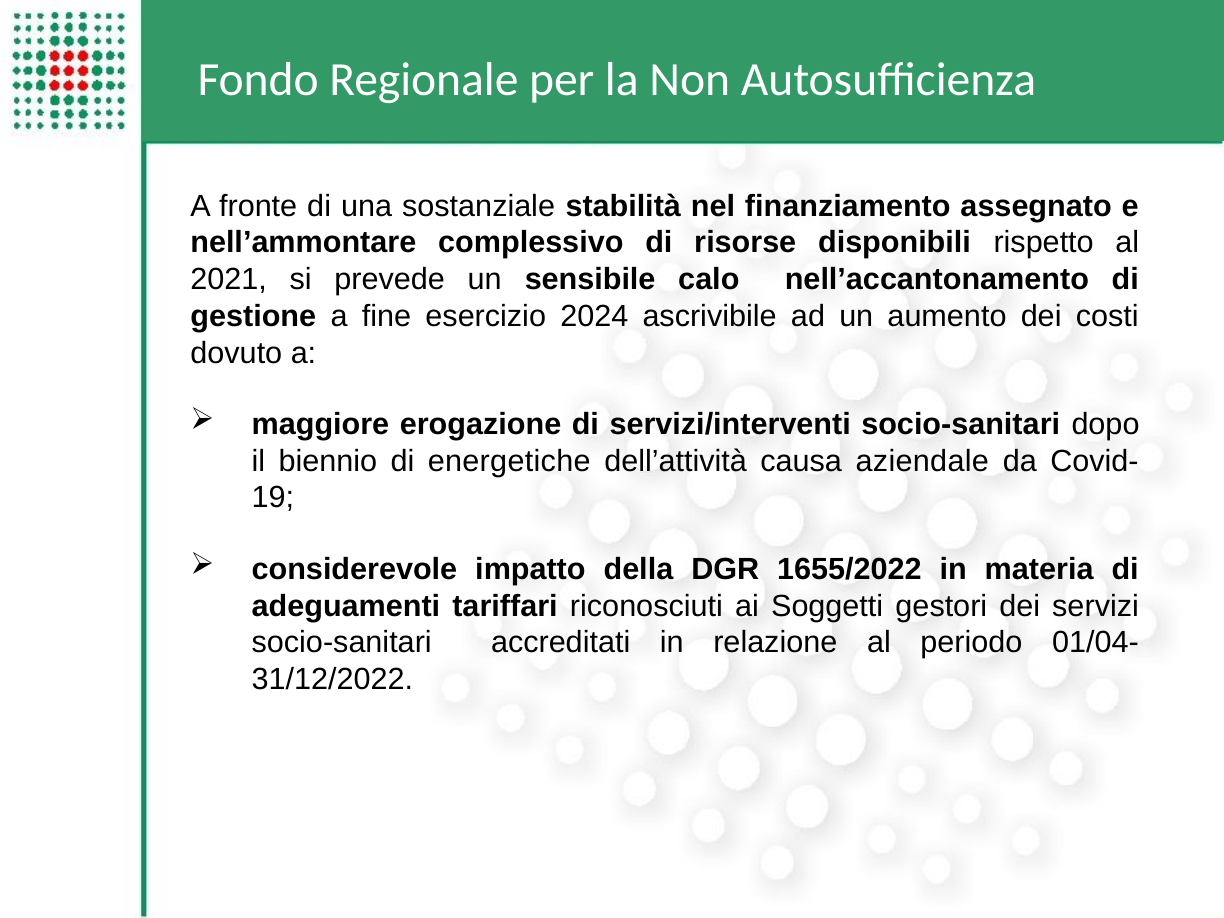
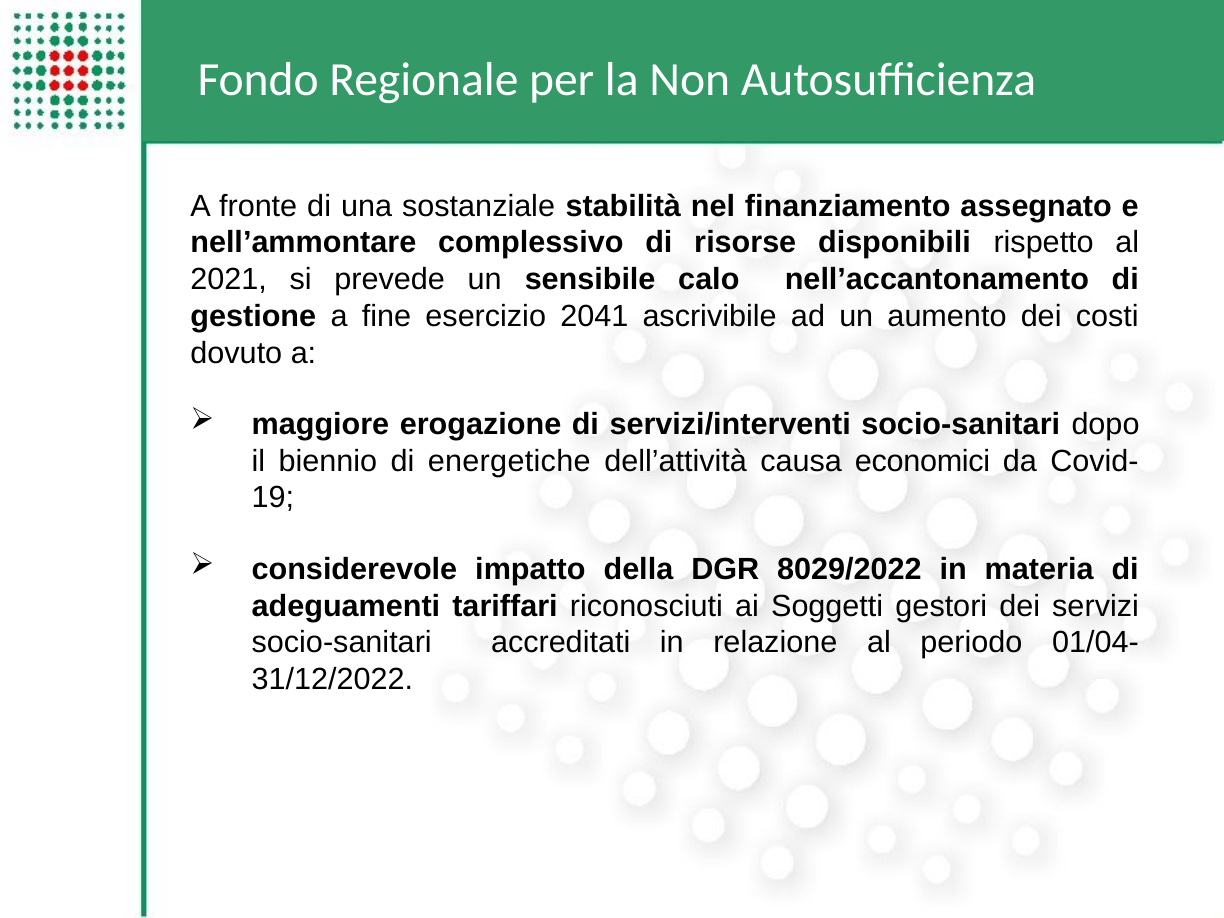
2024: 2024 -> 2041
aziendale: aziendale -> economici
1655/2022: 1655/2022 -> 8029/2022
